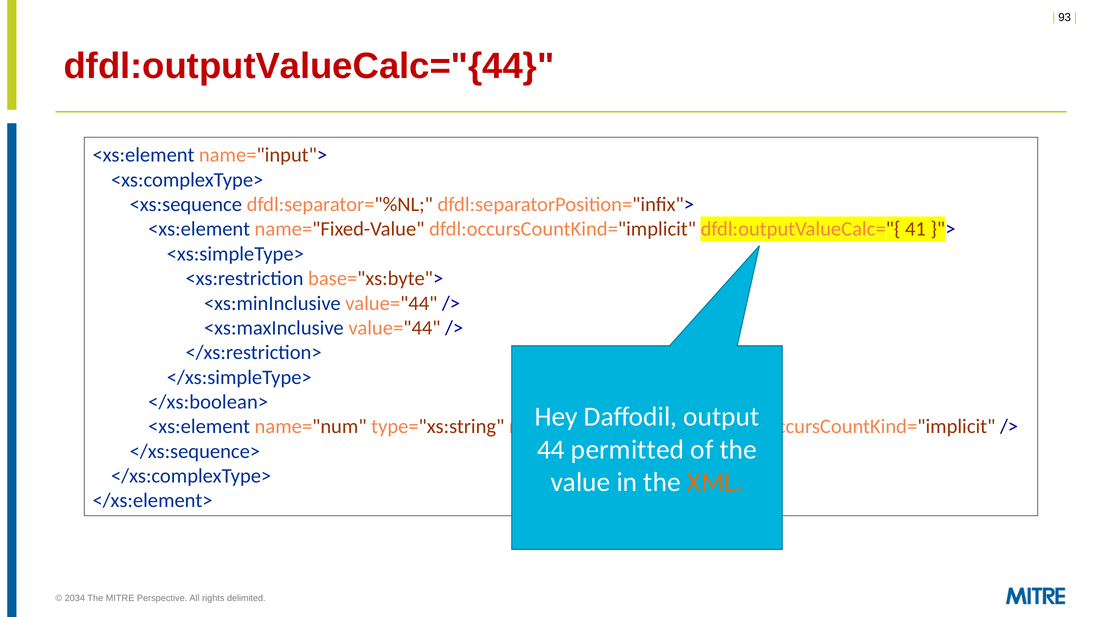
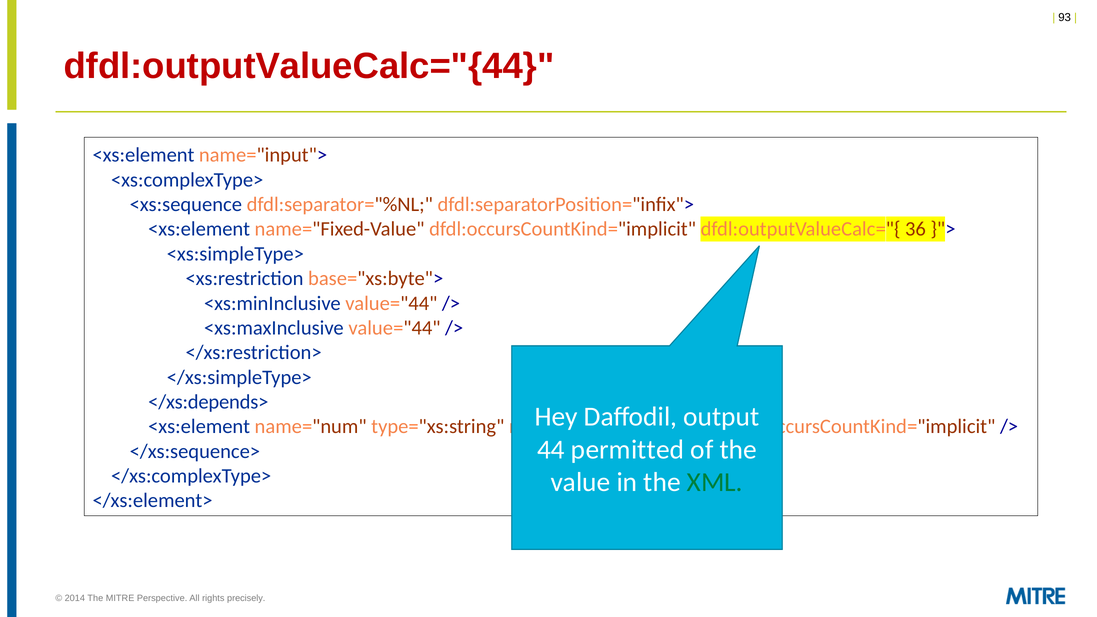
41: 41 -> 36
</xs:boolean>: </xs:boolean> -> </xs:depends>
XML colour: orange -> green
2034: 2034 -> 2014
delimited: delimited -> precisely
